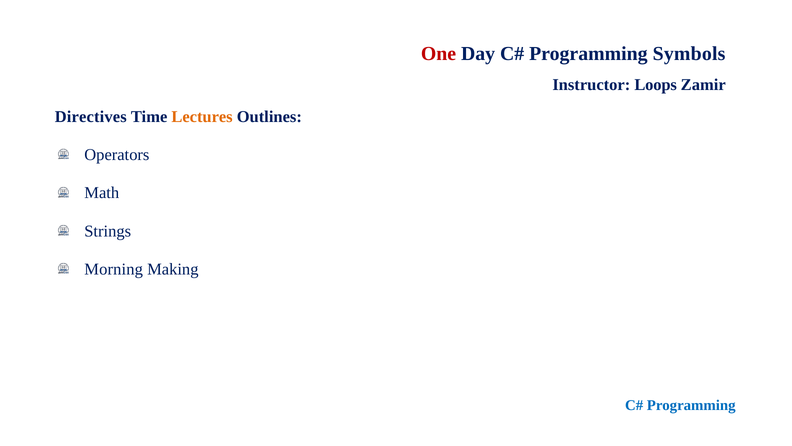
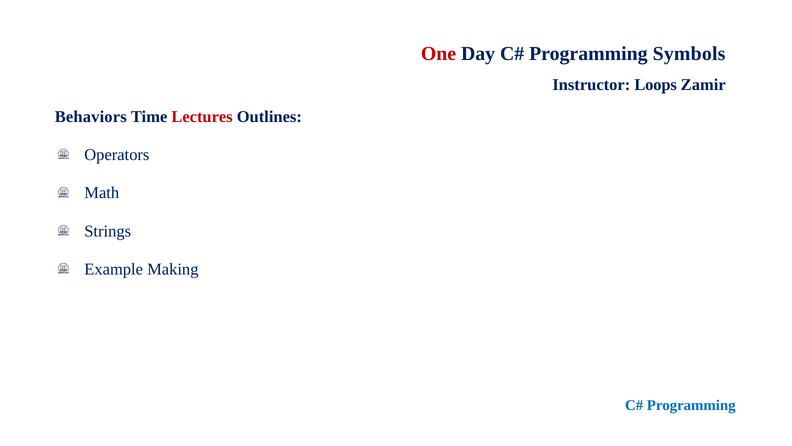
Directives: Directives -> Behaviors
Lectures colour: orange -> red
Morning: Morning -> Example
